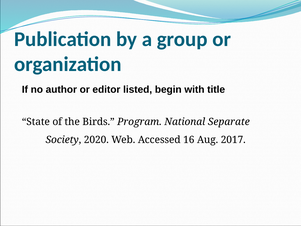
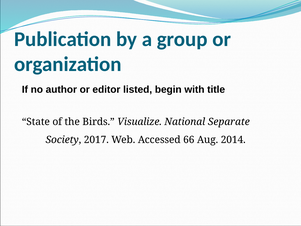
Program: Program -> Visualize
2020: 2020 -> 2017
16: 16 -> 66
2017: 2017 -> 2014
